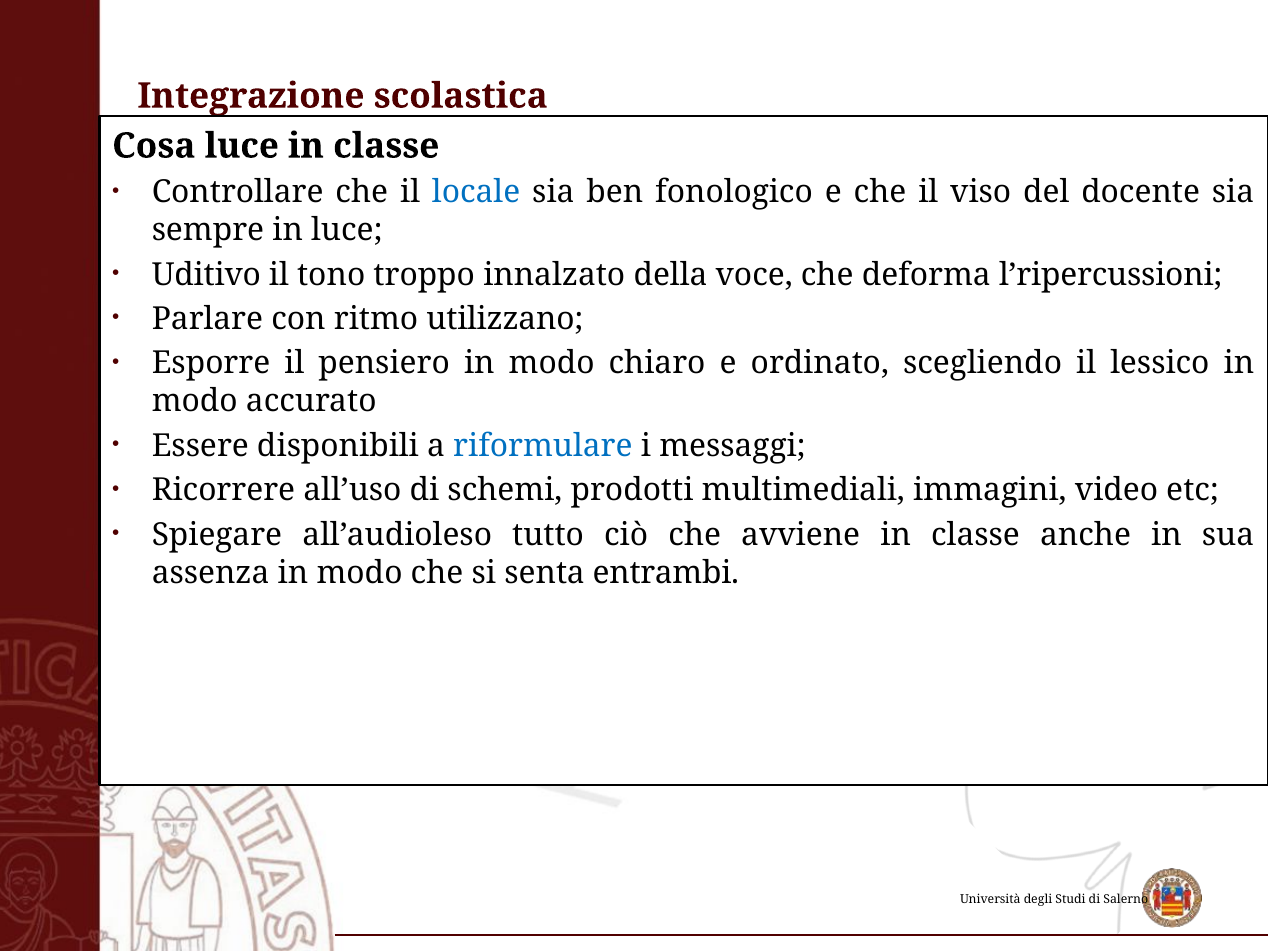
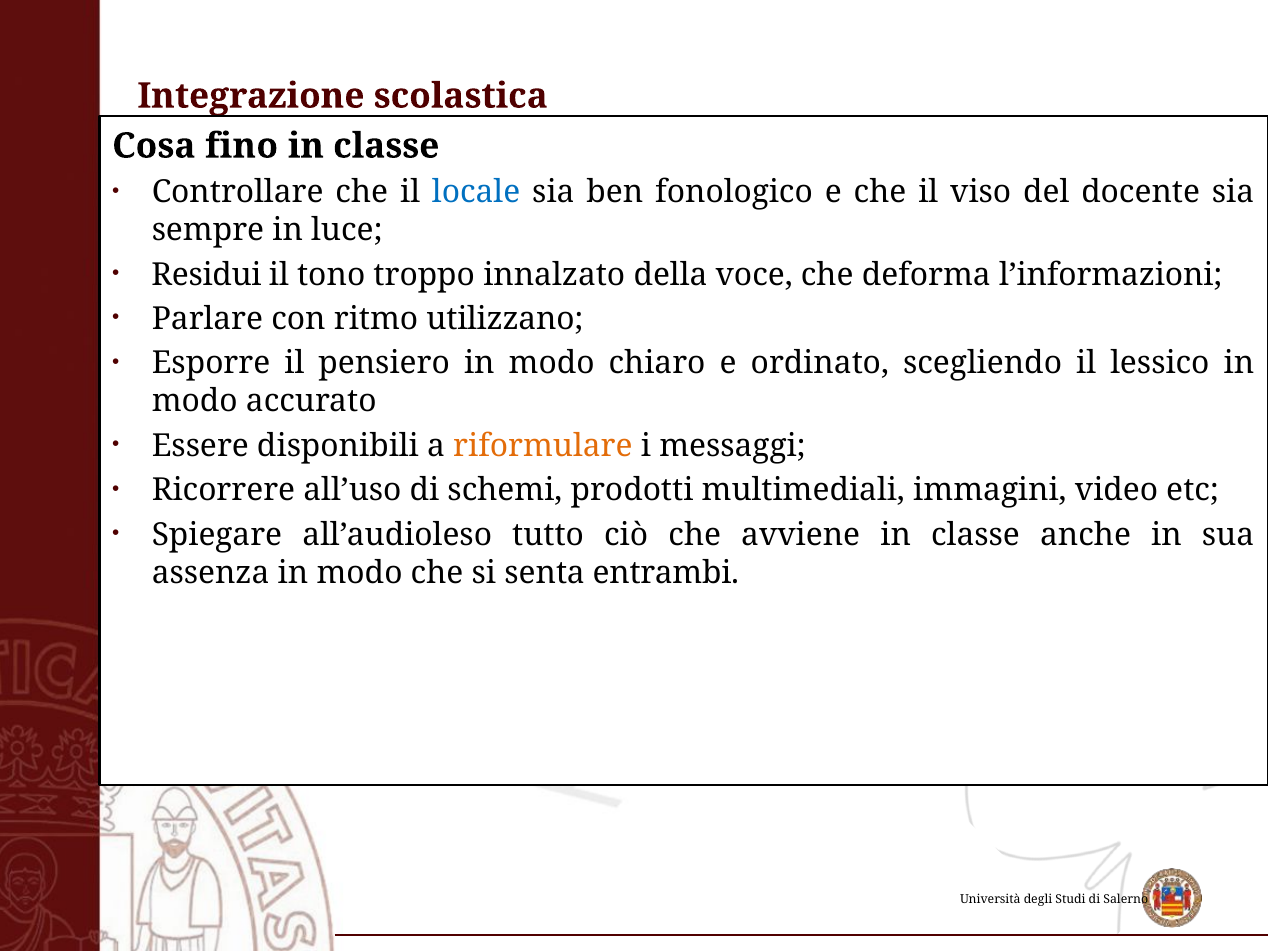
Cosa luce: luce -> fino
Uditivo: Uditivo -> Residui
l’ripercussioni: l’ripercussioni -> l’informazioni
riformulare colour: blue -> orange
